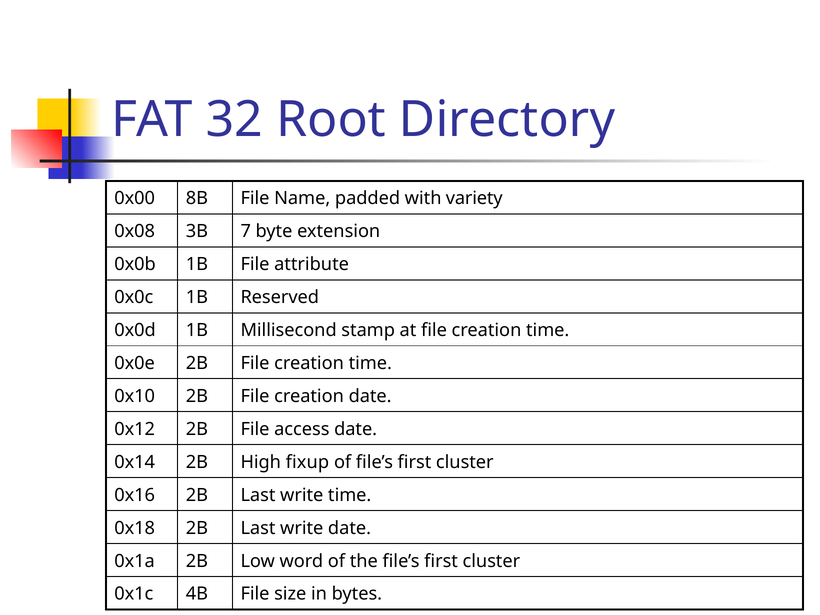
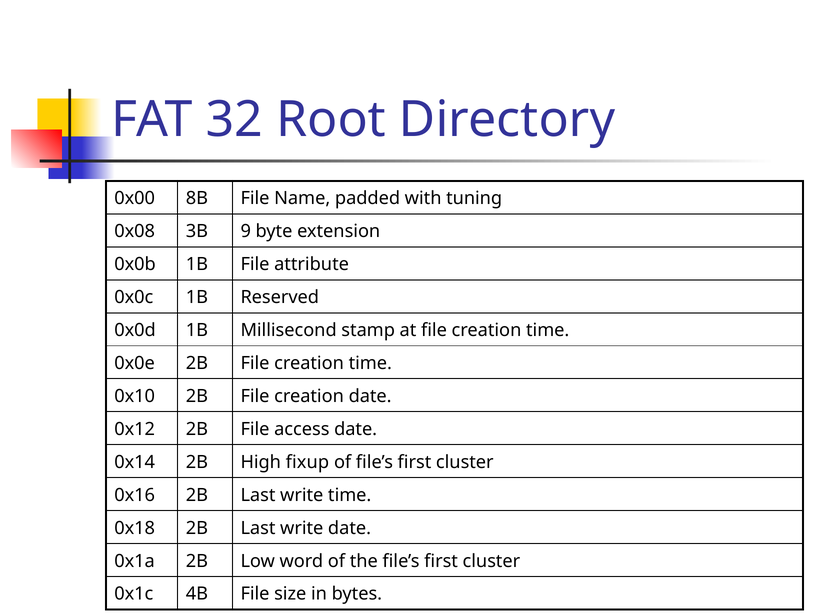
variety: variety -> tuning
7: 7 -> 9
